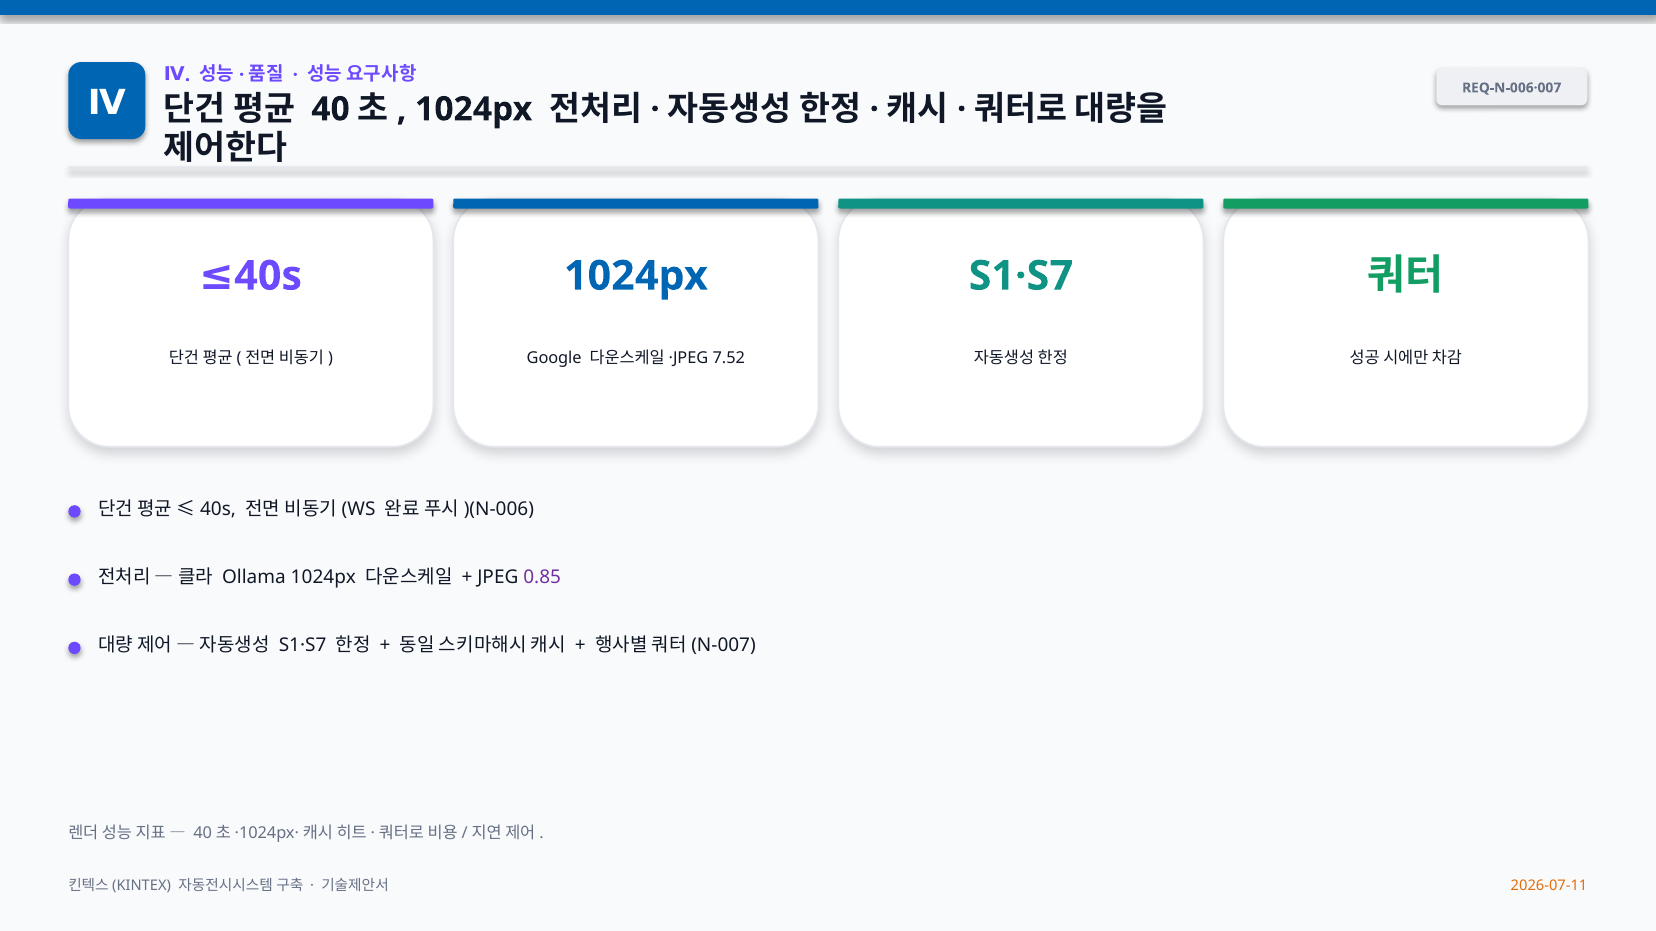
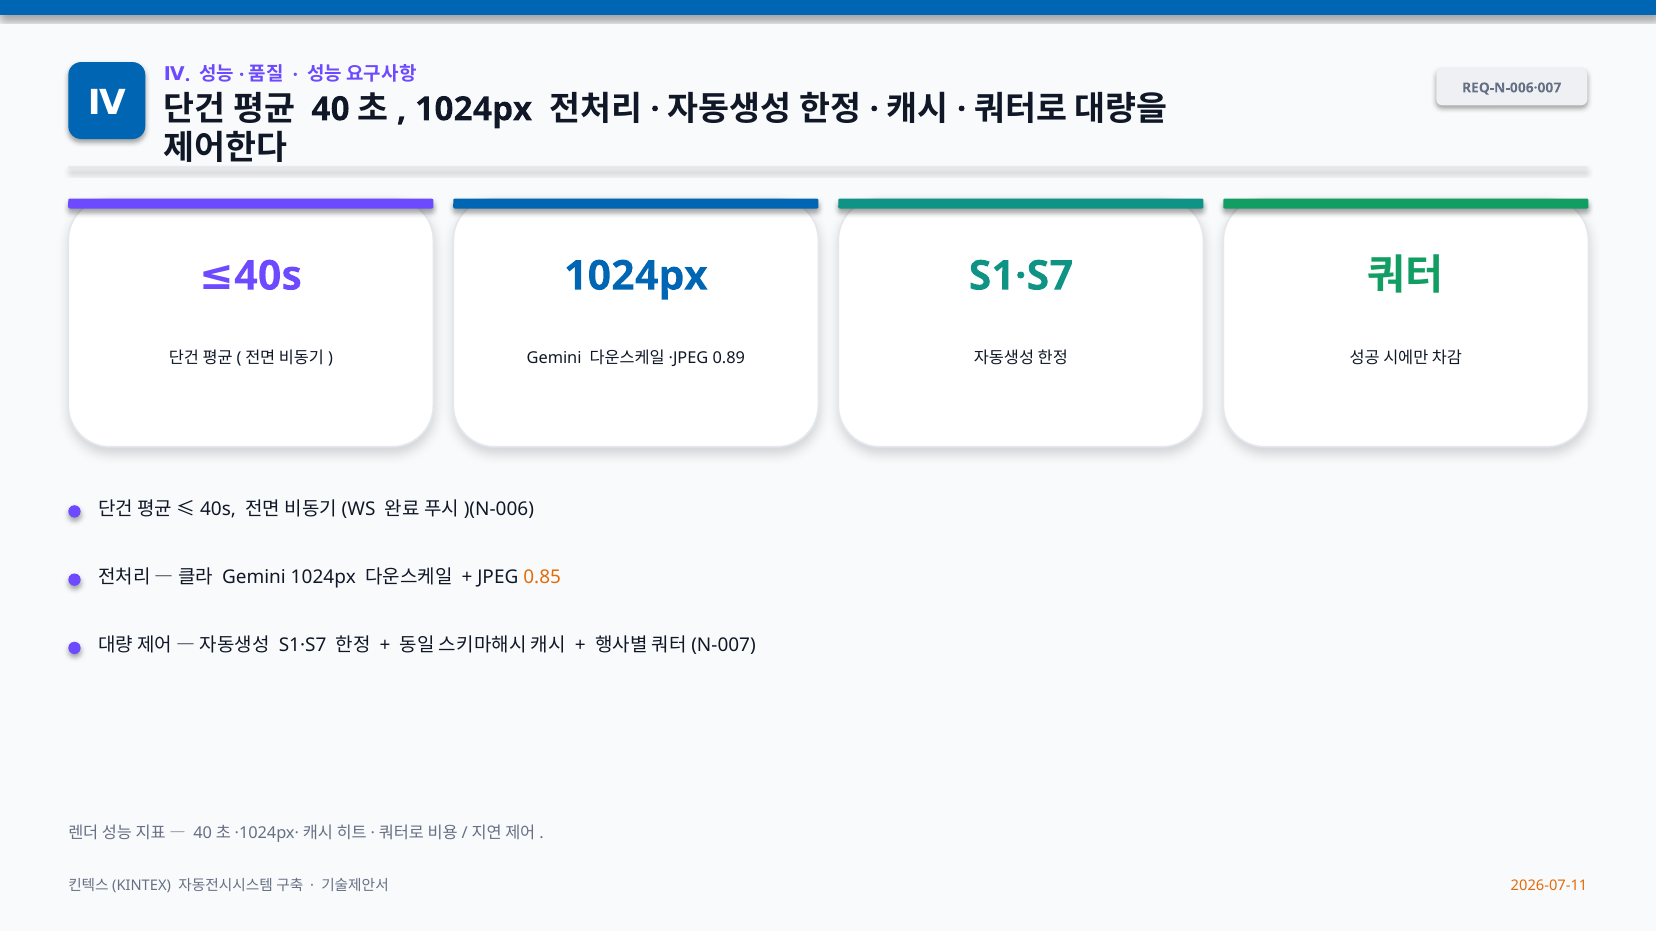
Google at (554, 359): Google -> Gemini
7.52: 7.52 -> 0.89
Ollama at (254, 578): Ollama -> Gemini
0.85 colour: purple -> orange
